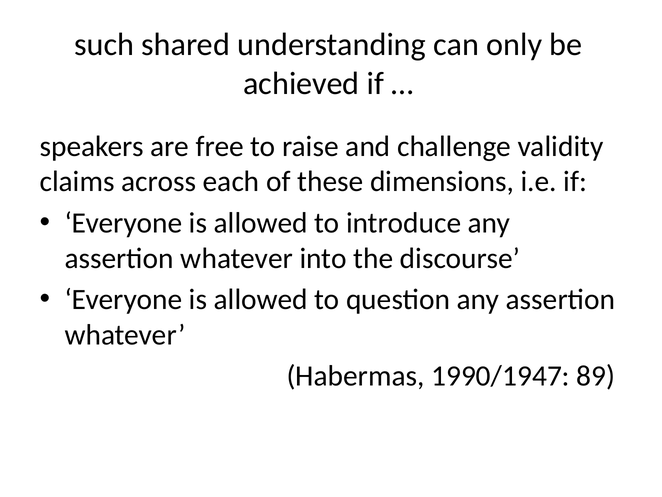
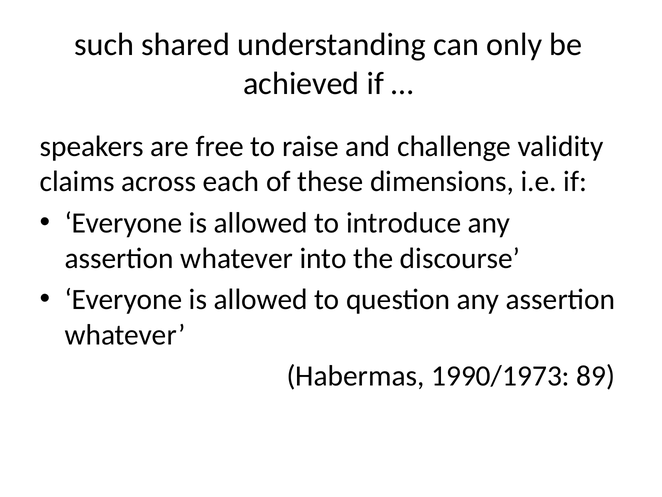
1990/1947: 1990/1947 -> 1990/1973
